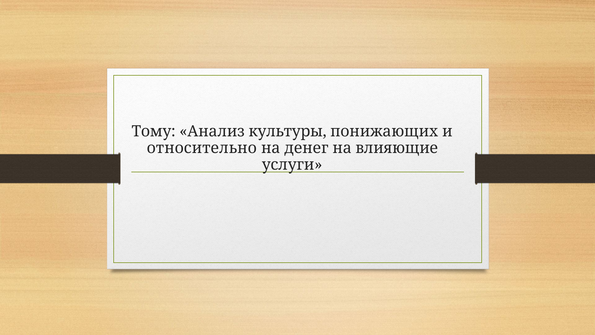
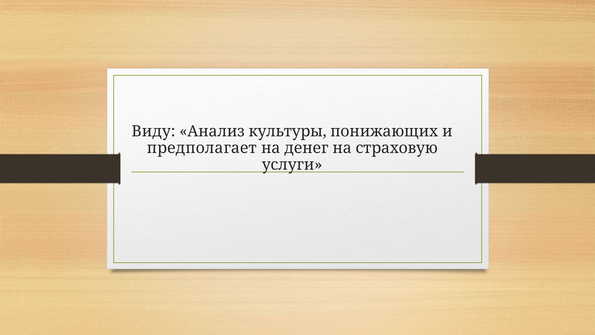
Тому: Тому -> Виду
относительно: относительно -> предполагает
влияющие: влияющие -> страховую
